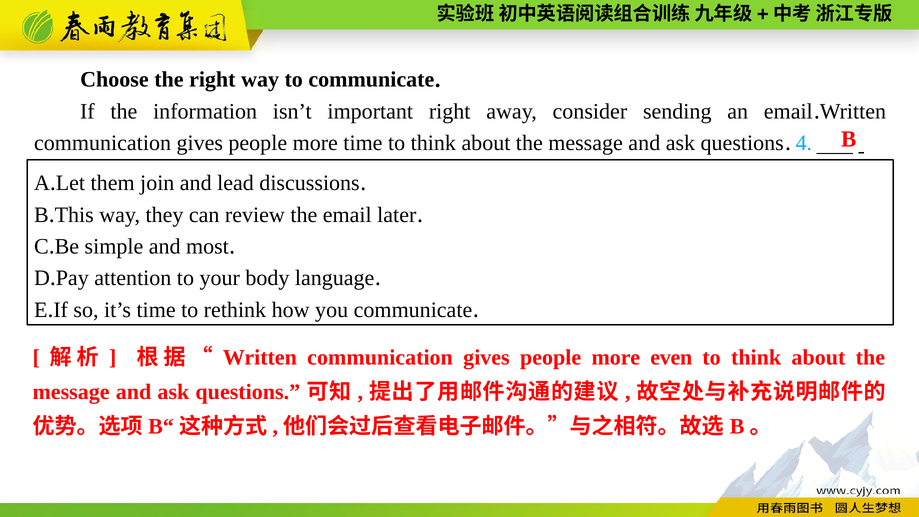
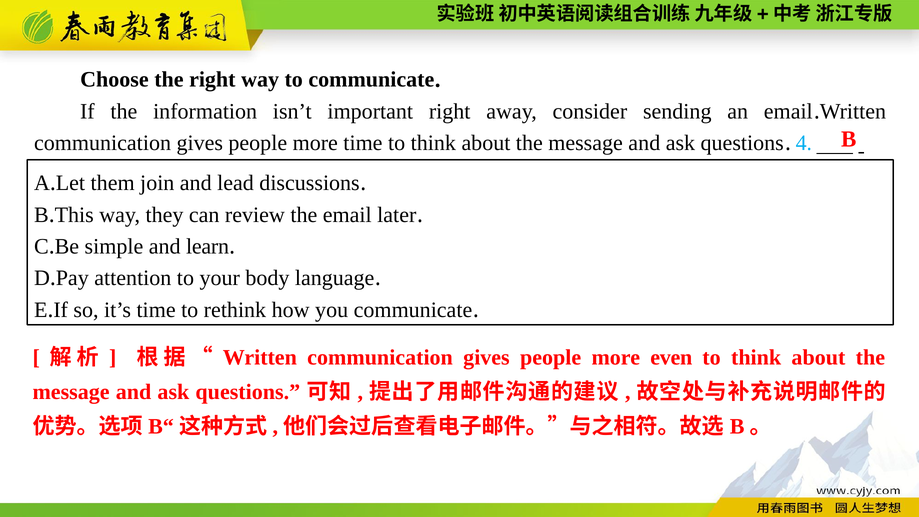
most: most -> learn
